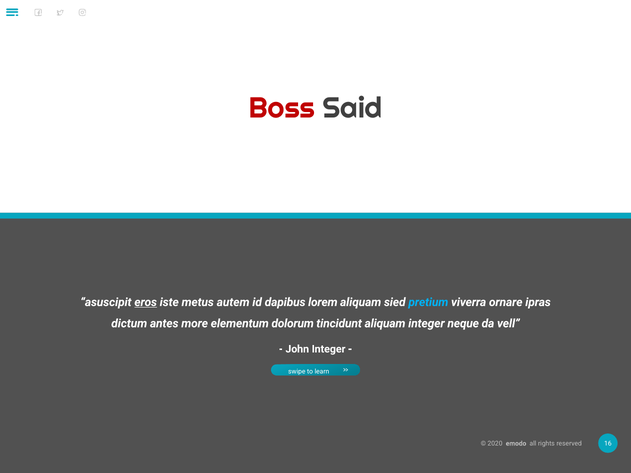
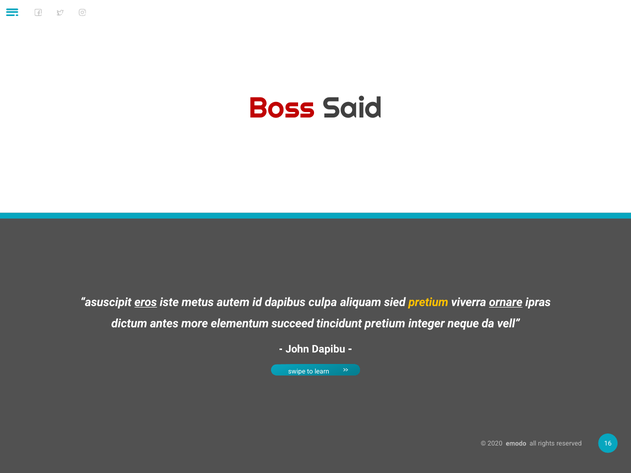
lorem: lorem -> culpa
pretium at (428, 302) colour: light blue -> yellow
ornare underline: none -> present
dolorum: dolorum -> succeed
tincidunt aliquam: aliquam -> pretium
John Integer: Integer -> Dapibu
